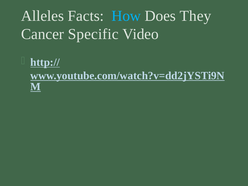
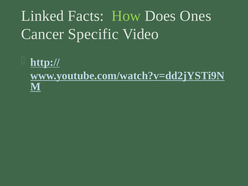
Alleles: Alleles -> Linked
How colour: light blue -> light green
They: They -> Ones
